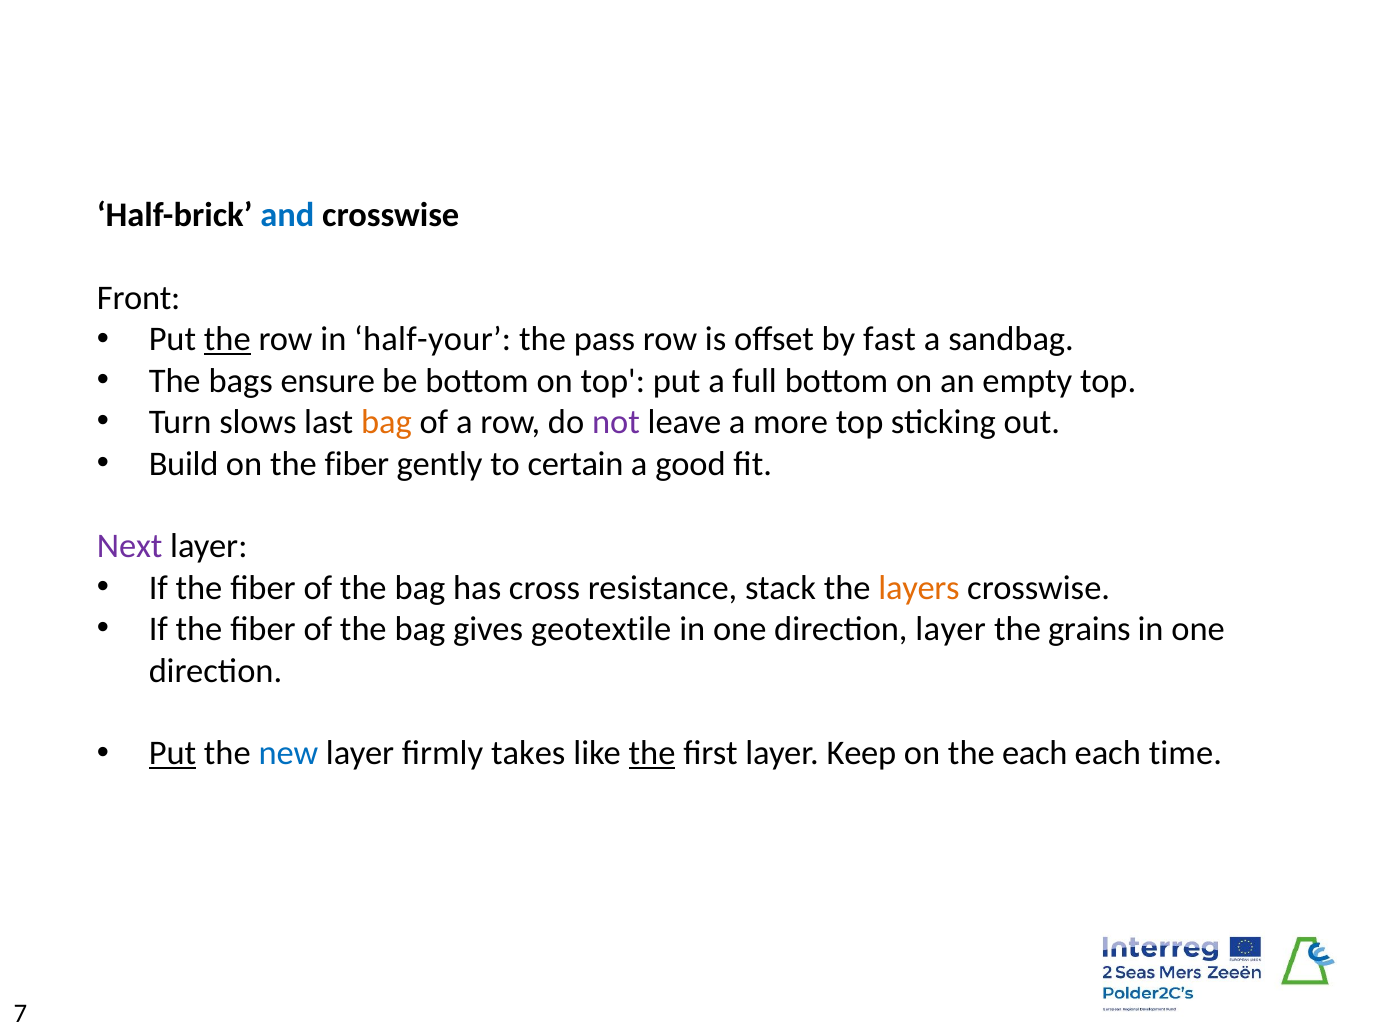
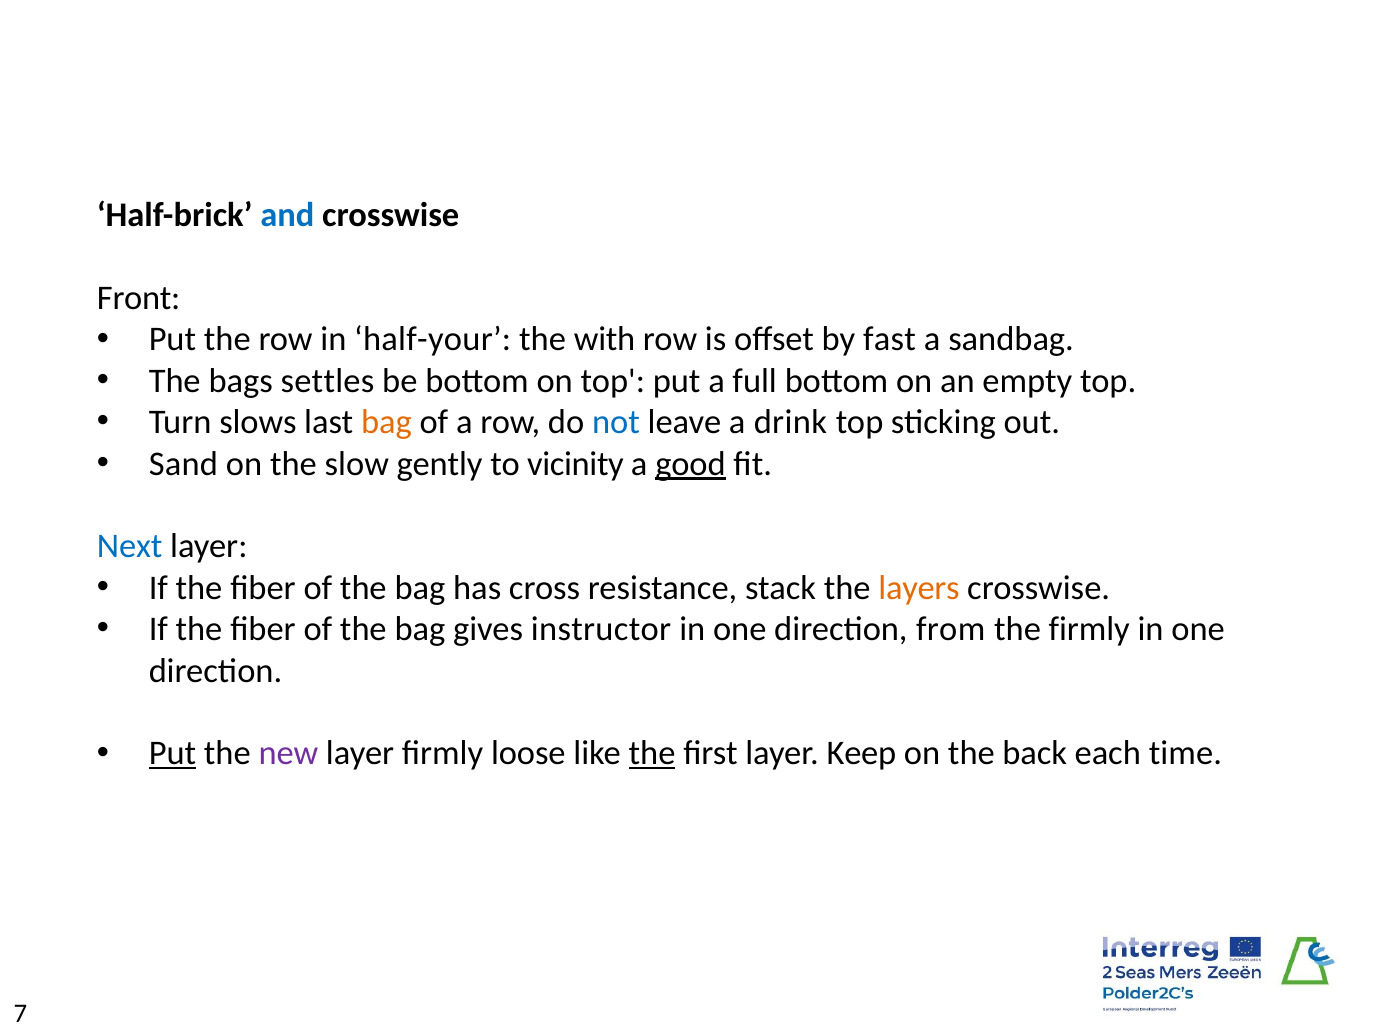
the at (227, 339) underline: present -> none
pass: pass -> with
ensure: ensure -> settles
not colour: purple -> blue
more: more -> drink
Build: Build -> Sand
on the fiber: fiber -> slow
certain: certain -> vicinity
good underline: none -> present
Next colour: purple -> blue
geotextile: geotextile -> instructor
direction layer: layer -> from
the grains: grains -> firmly
new colour: blue -> purple
takes: takes -> loose
the each: each -> back
